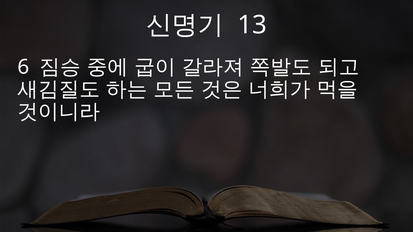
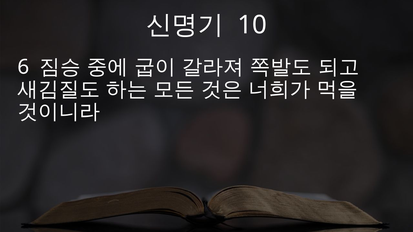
13: 13 -> 10
